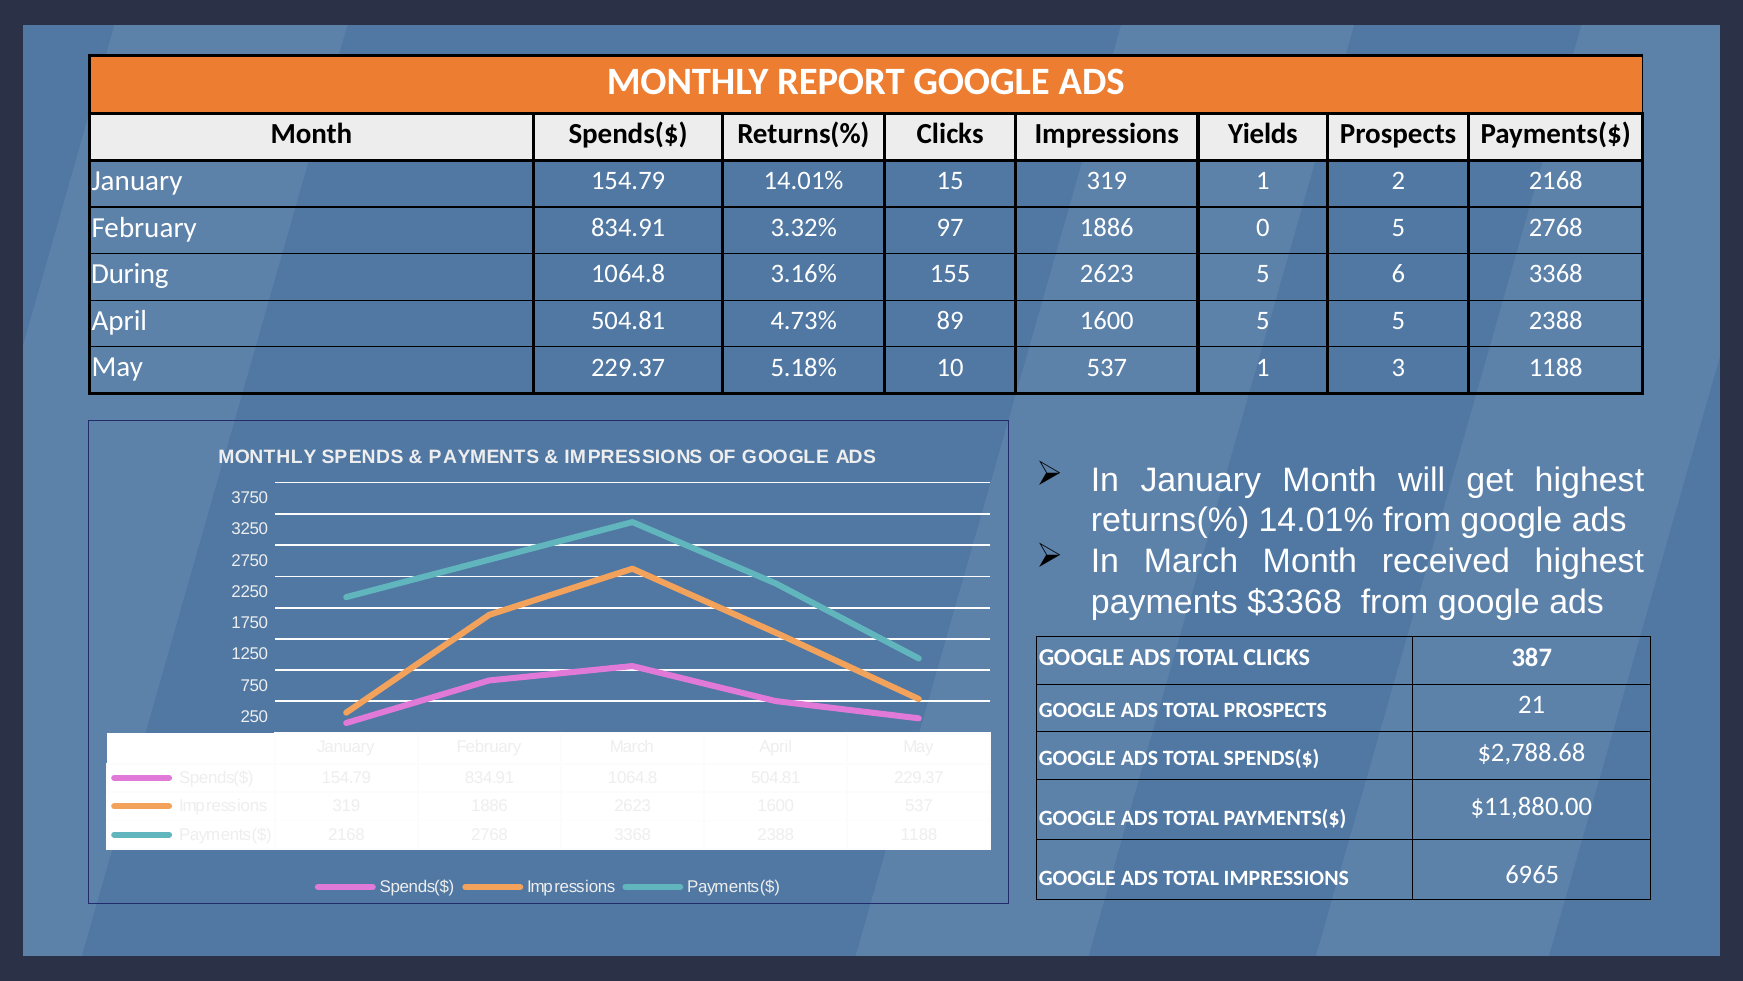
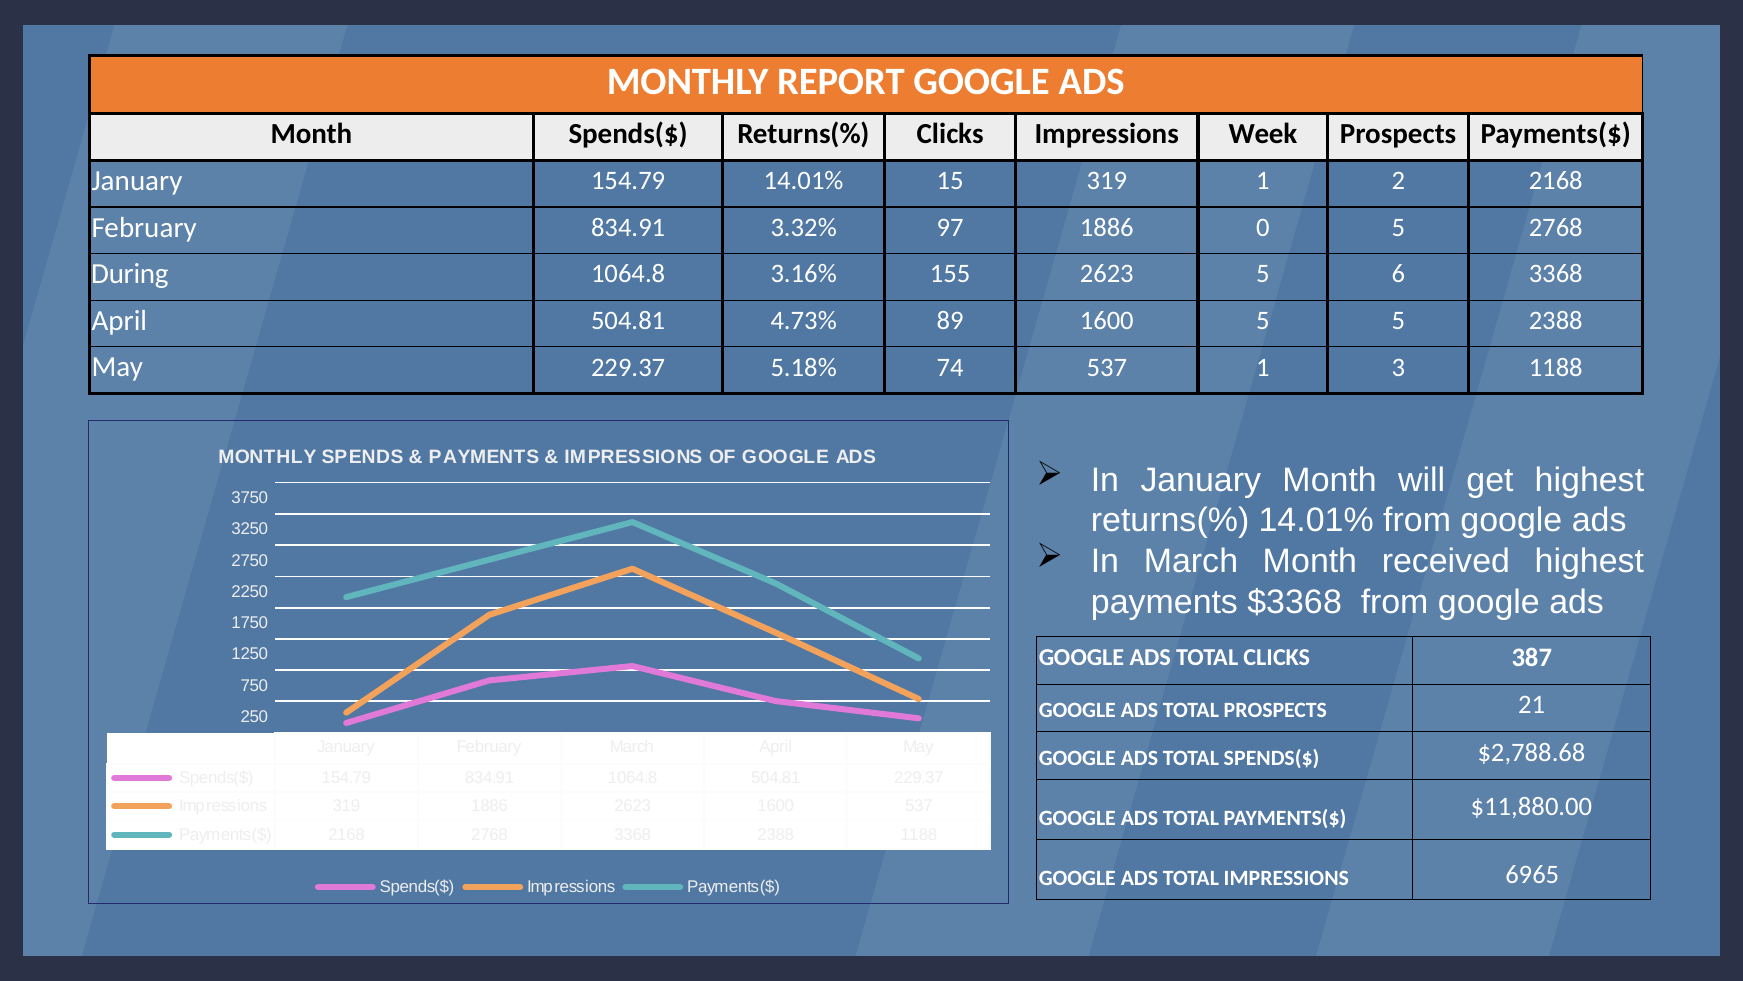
Yields: Yields -> Week
10: 10 -> 74
